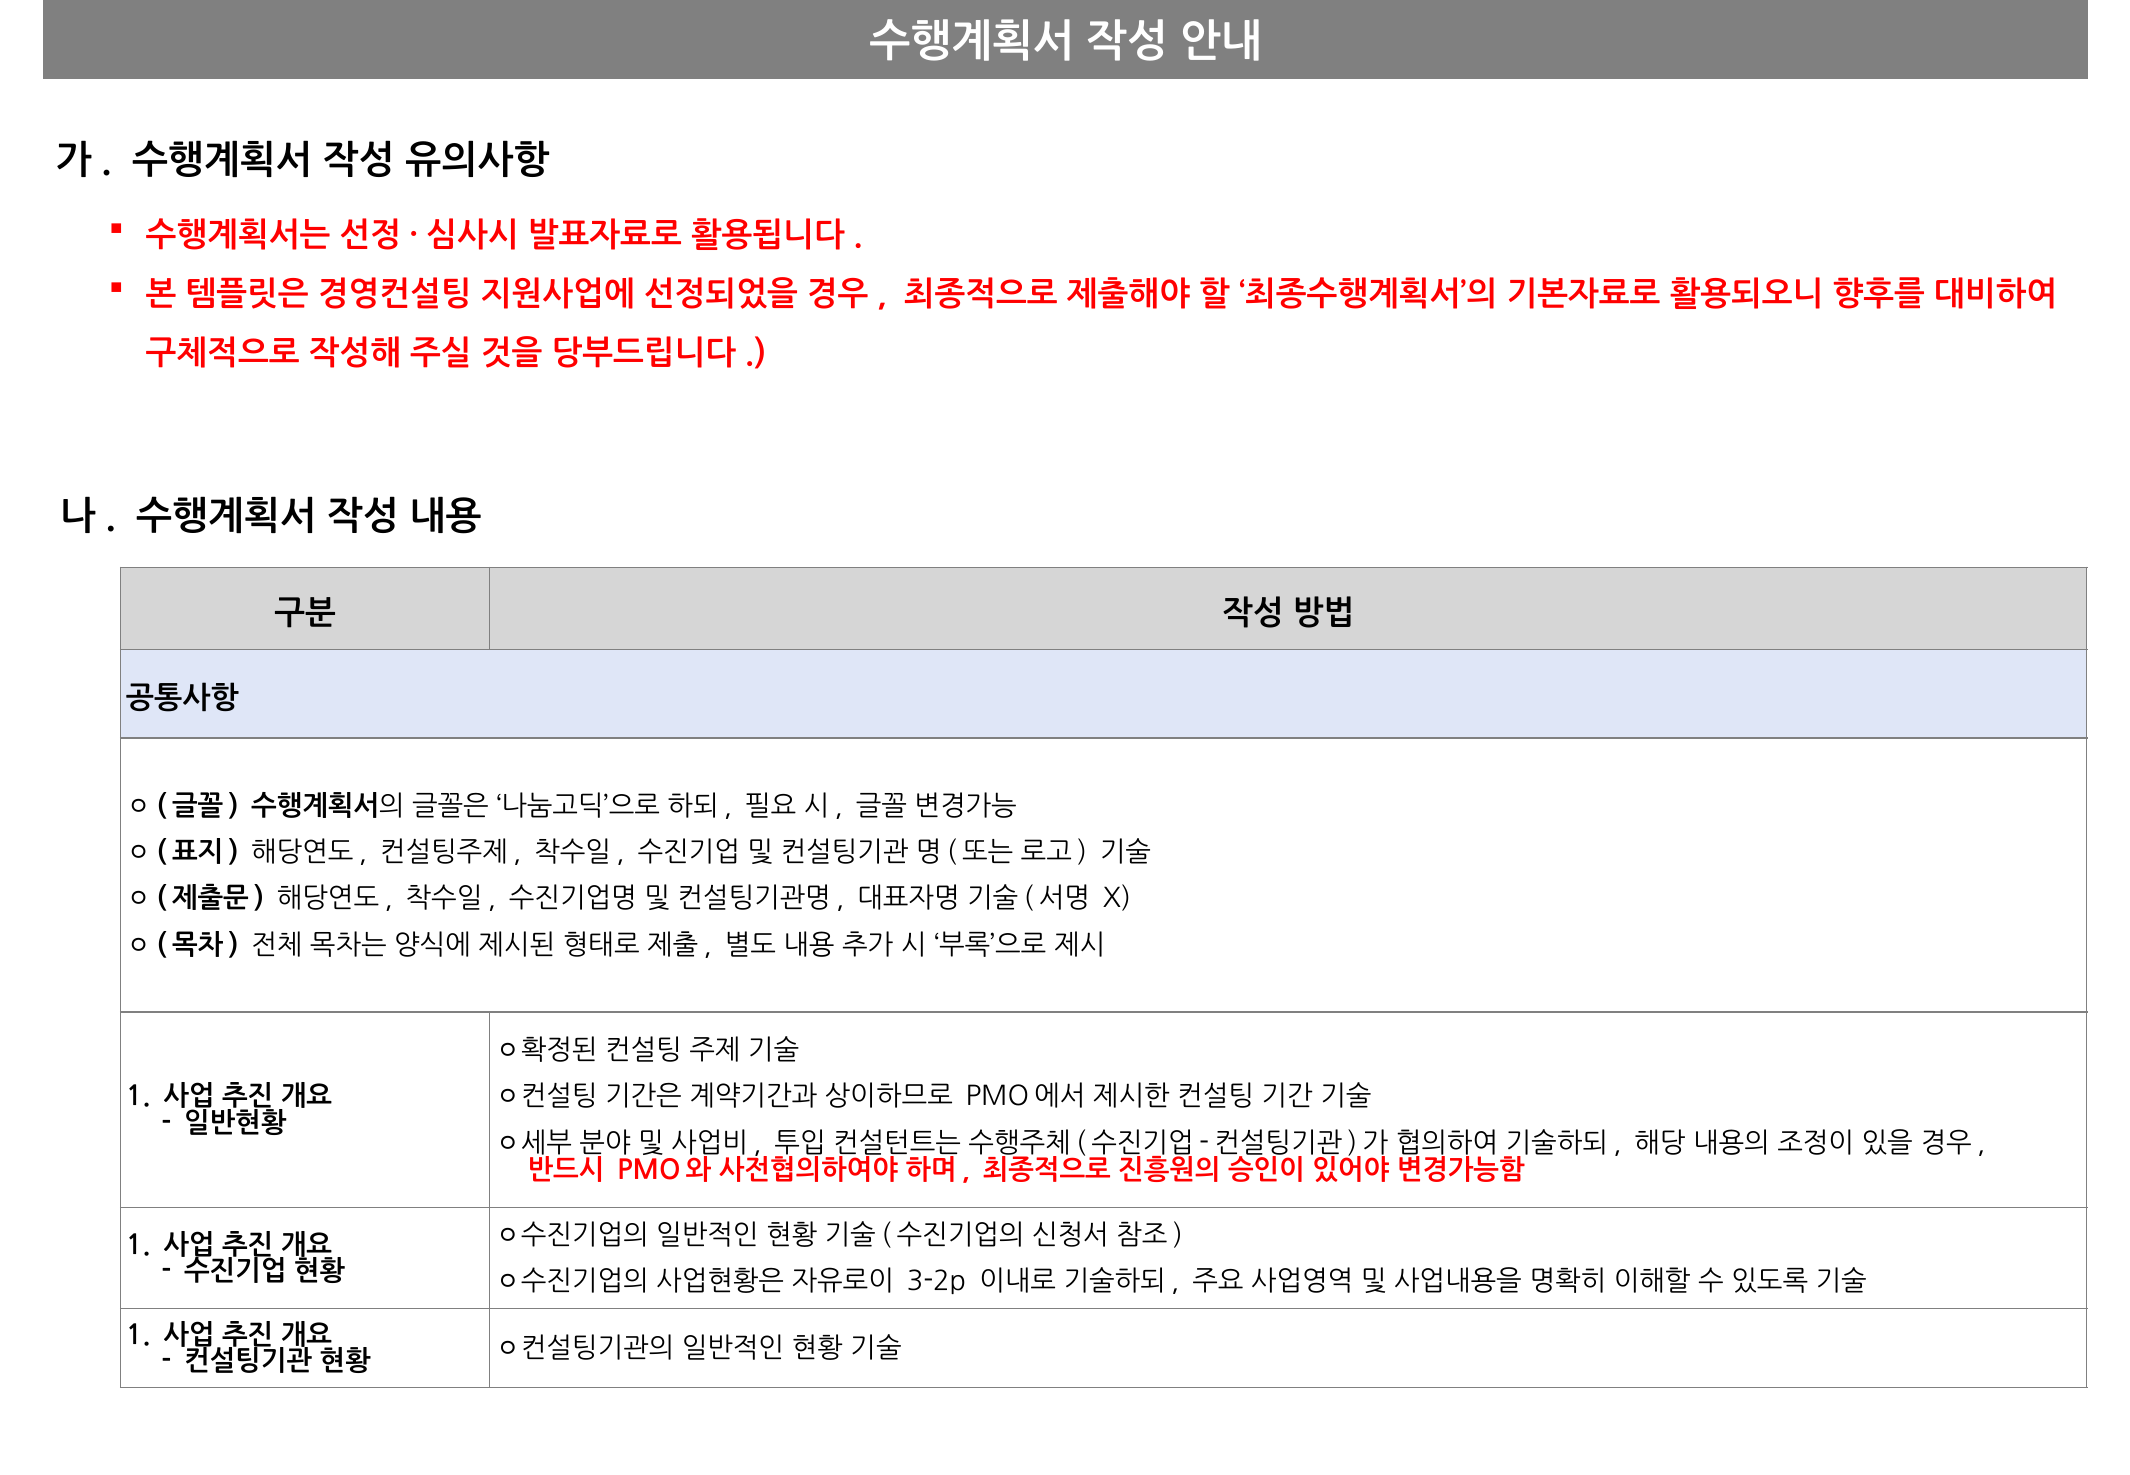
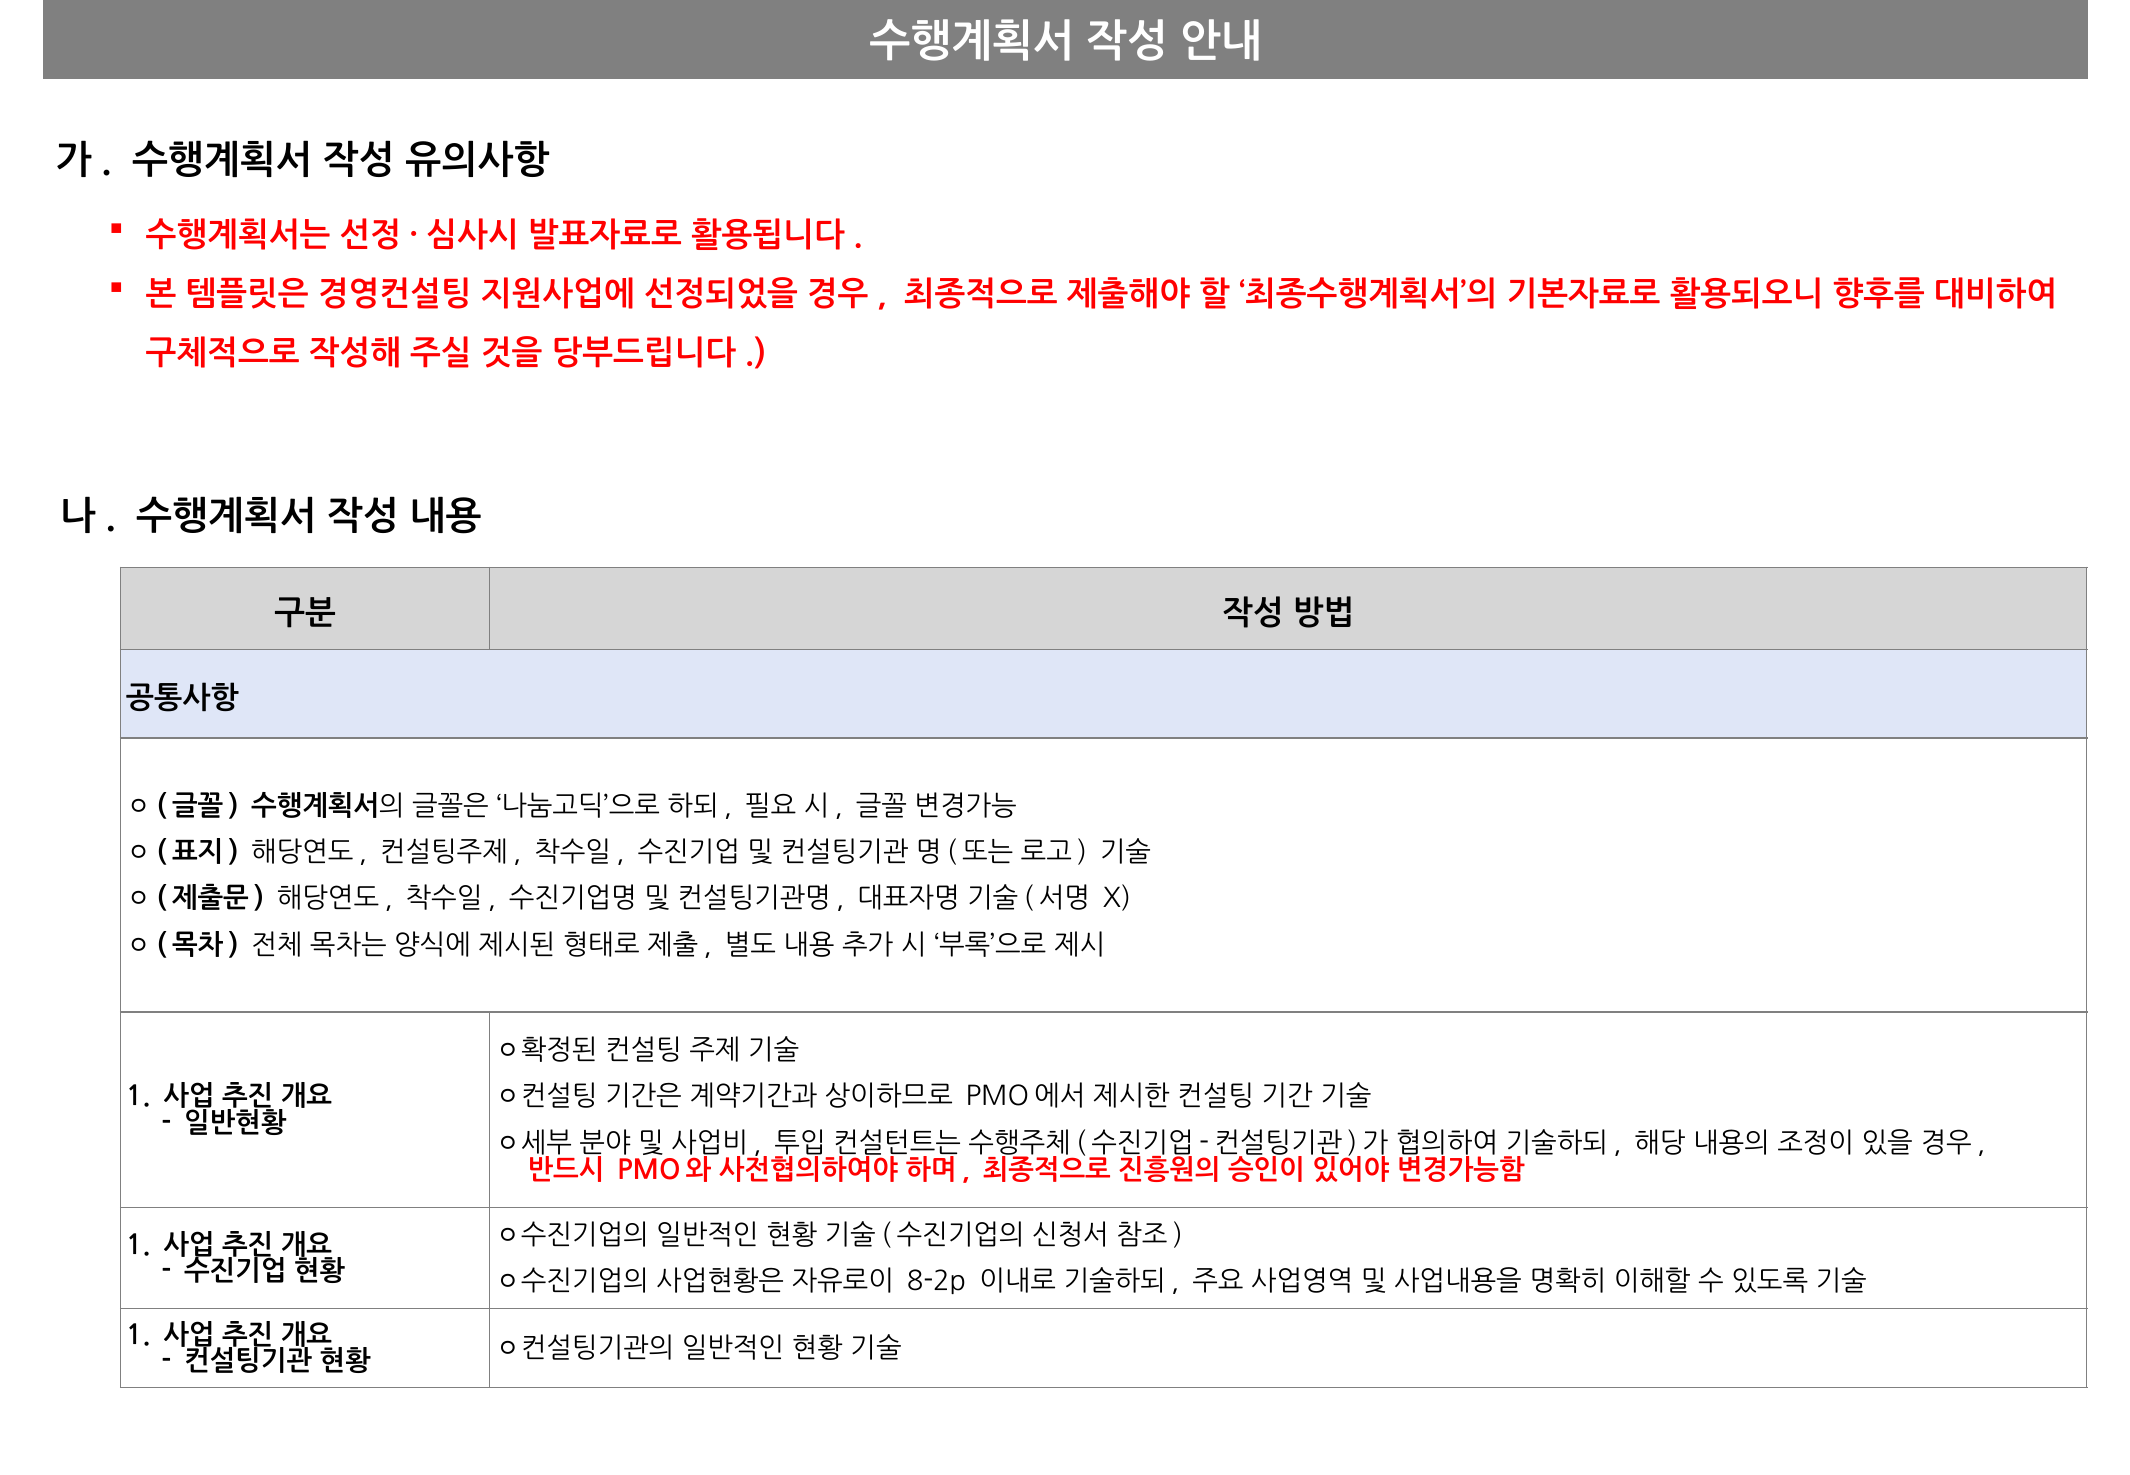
3-2p: 3-2p -> 8-2p
